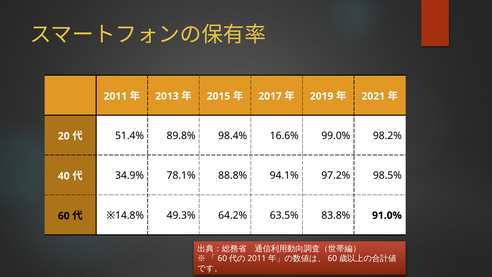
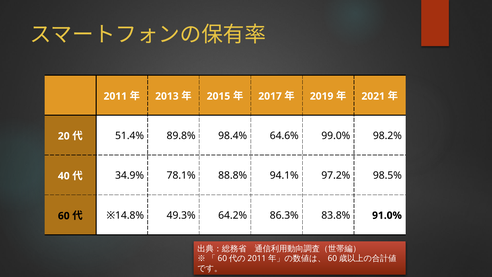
16.6%: 16.6% -> 64.6%
63.5%: 63.5% -> 86.3%
